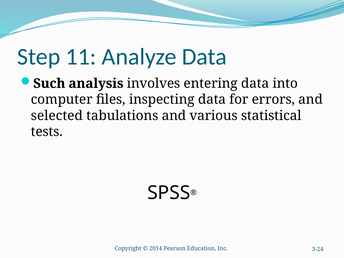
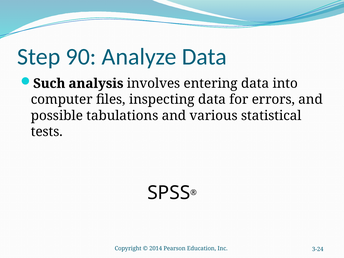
11: 11 -> 90
selected: selected -> possible
